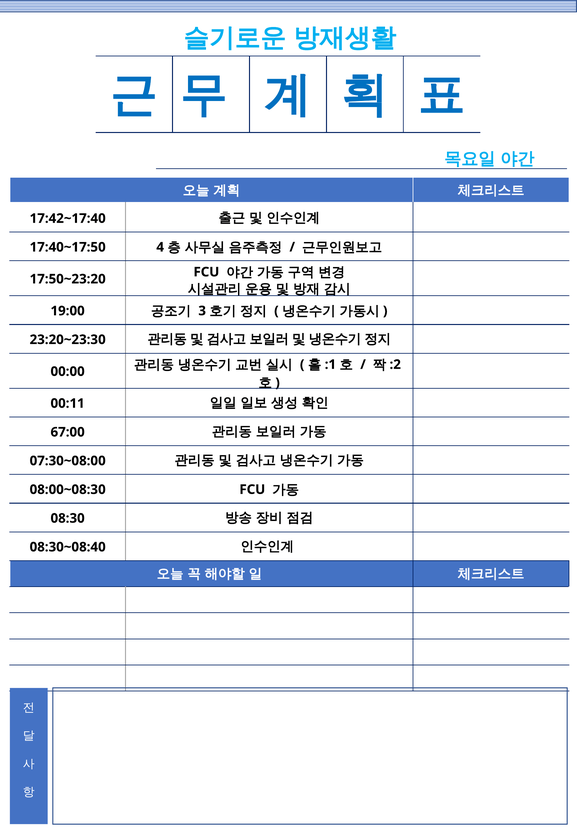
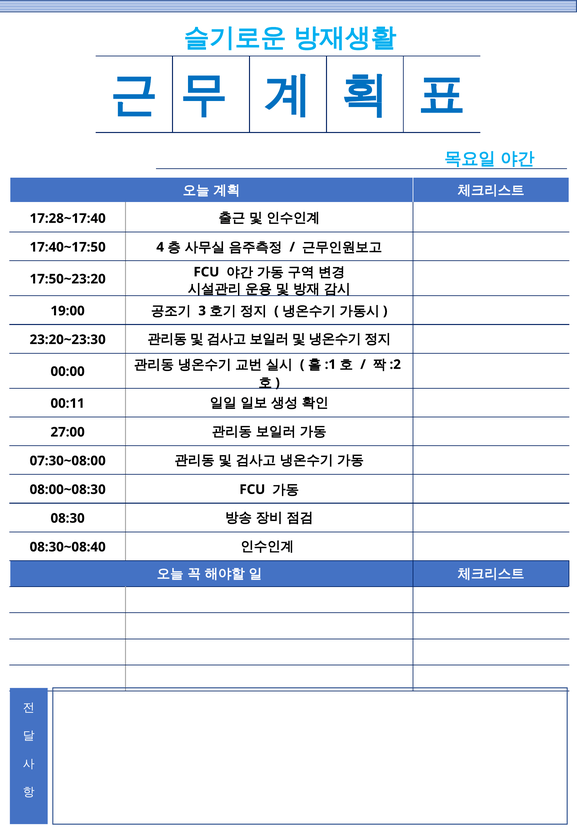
17:42~17:40: 17:42~17:40 -> 17:28~17:40
67:00: 67:00 -> 27:00
